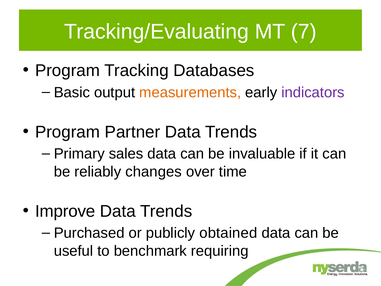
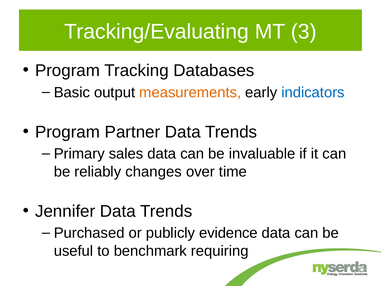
7: 7 -> 3
indicators colour: purple -> blue
Improve: Improve -> Jennifer
obtained: obtained -> evidence
